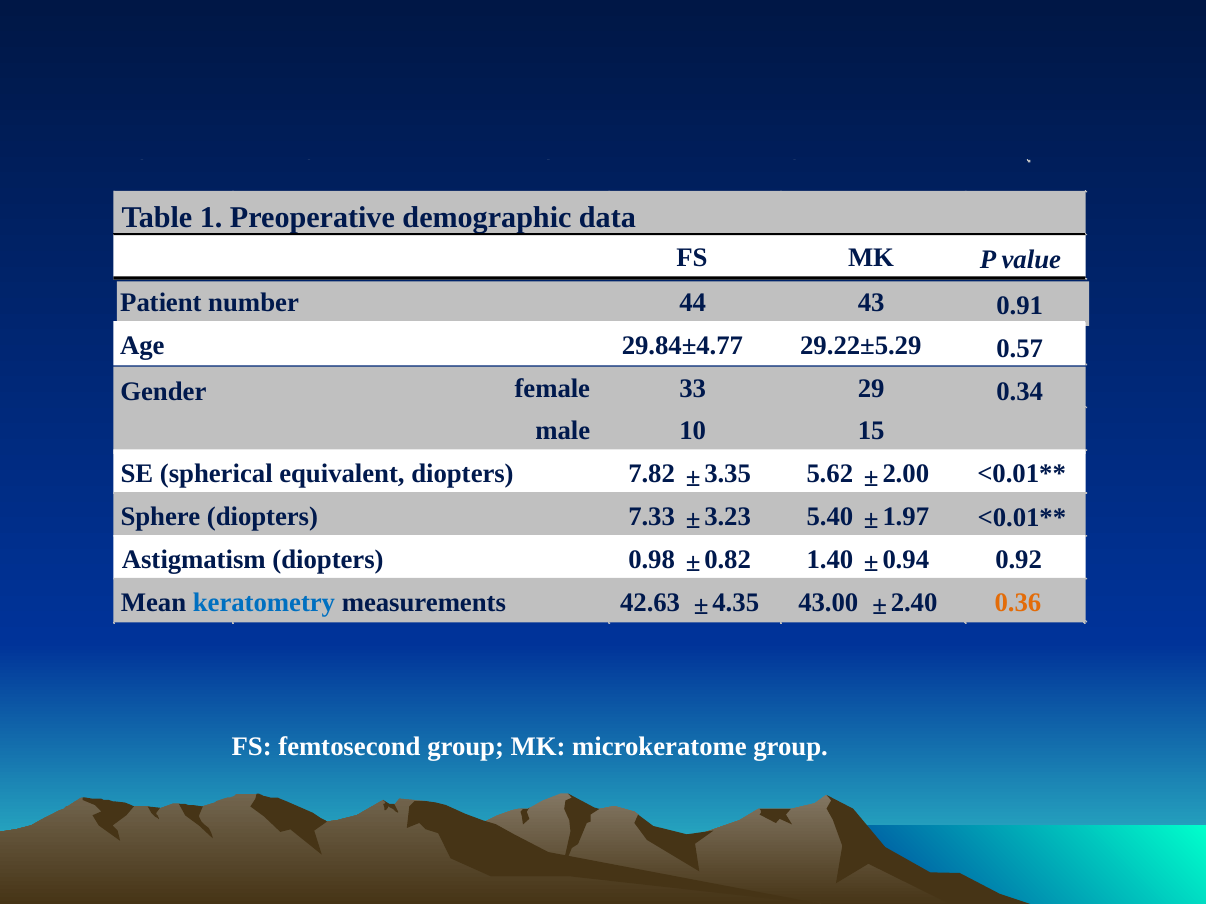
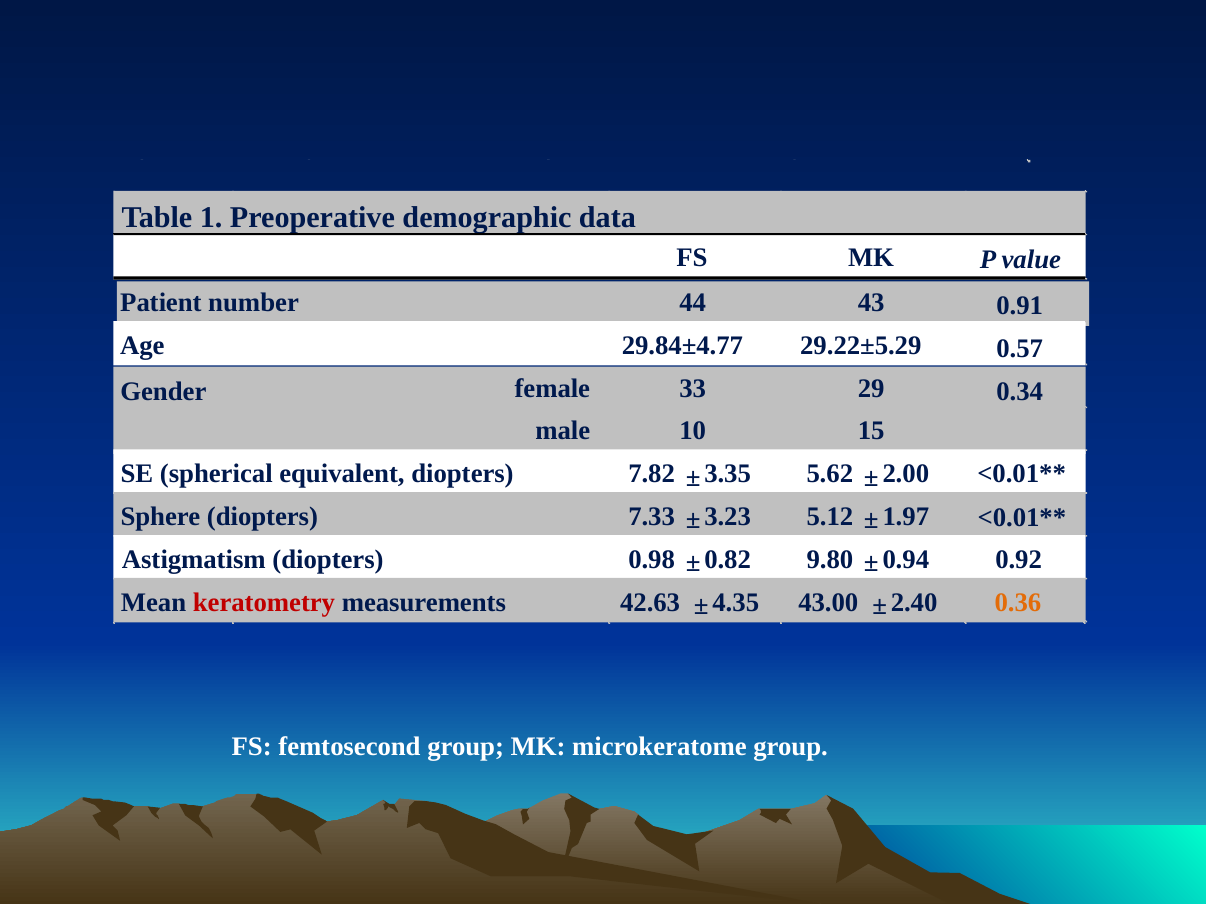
5.40: 5.40 -> 5.12
1.40: 1.40 -> 9.80
keratometry colour: blue -> red
